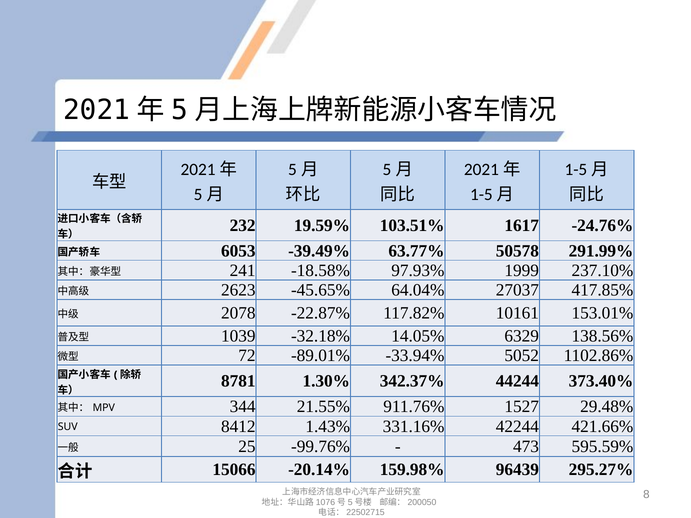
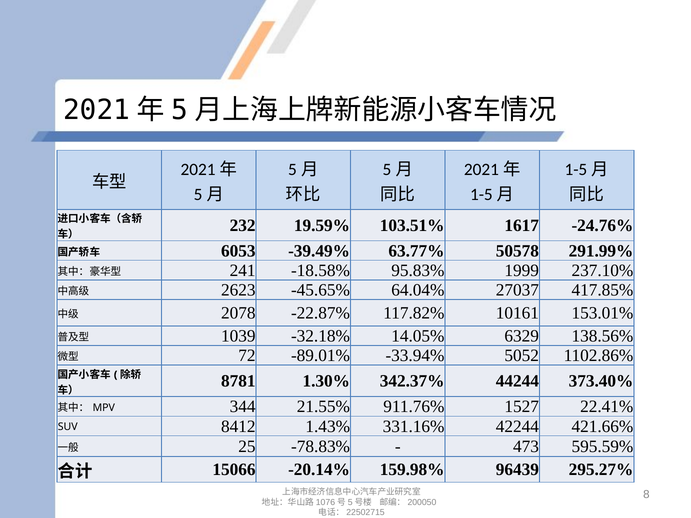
97.93%: 97.93% -> 95.83%
29.48%: 29.48% -> 22.41%
-99.76%: -99.76% -> -78.83%
